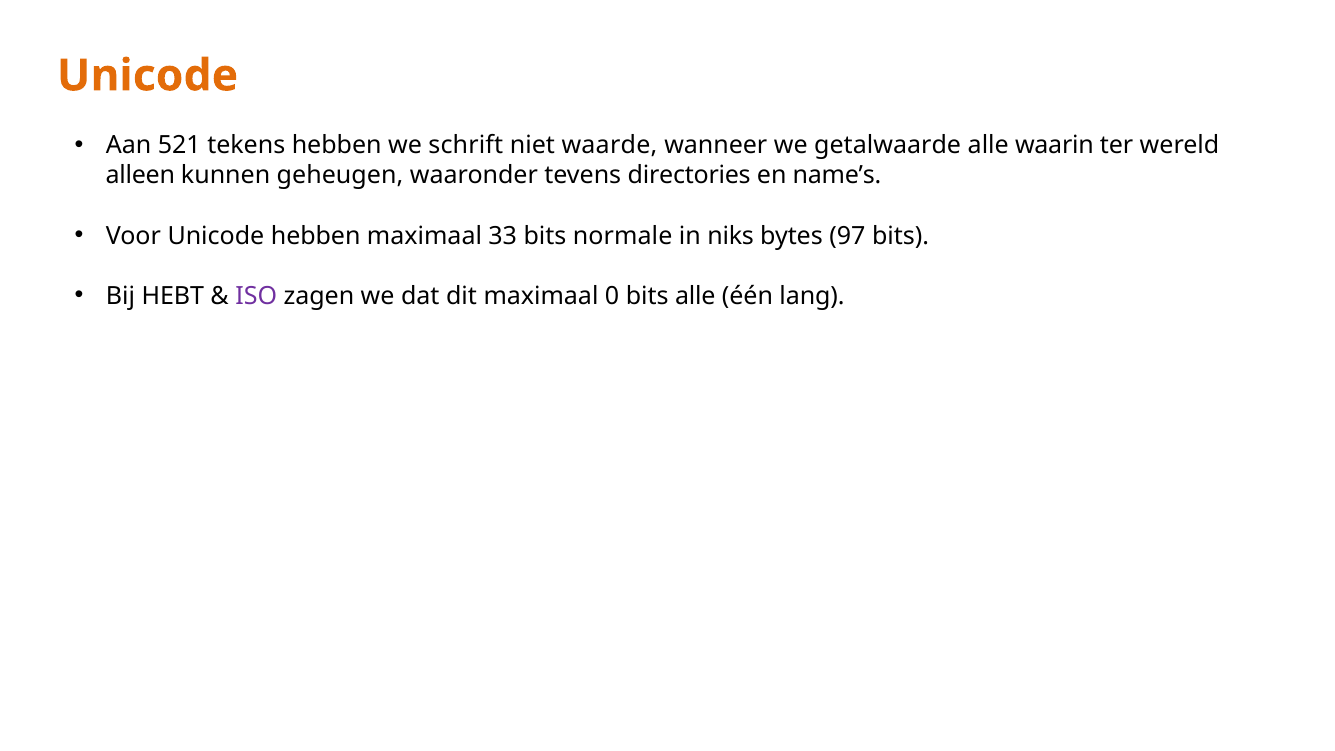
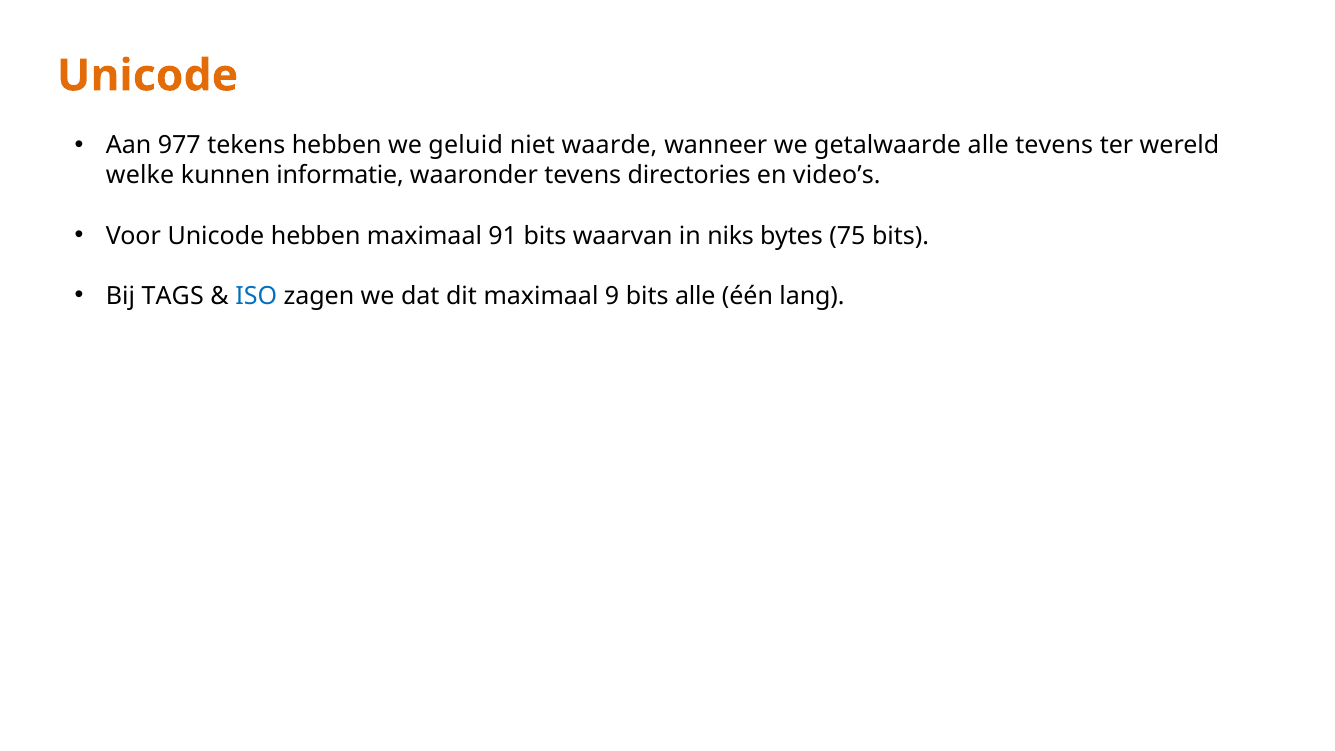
521: 521 -> 977
schrift: schrift -> geluid
alle waarin: waarin -> tevens
alleen: alleen -> welke
geheugen: geheugen -> informatie
name’s: name’s -> video’s
33: 33 -> 91
normale: normale -> waarvan
97: 97 -> 75
HEBT: HEBT -> TAGS
ISO colour: purple -> blue
0: 0 -> 9
